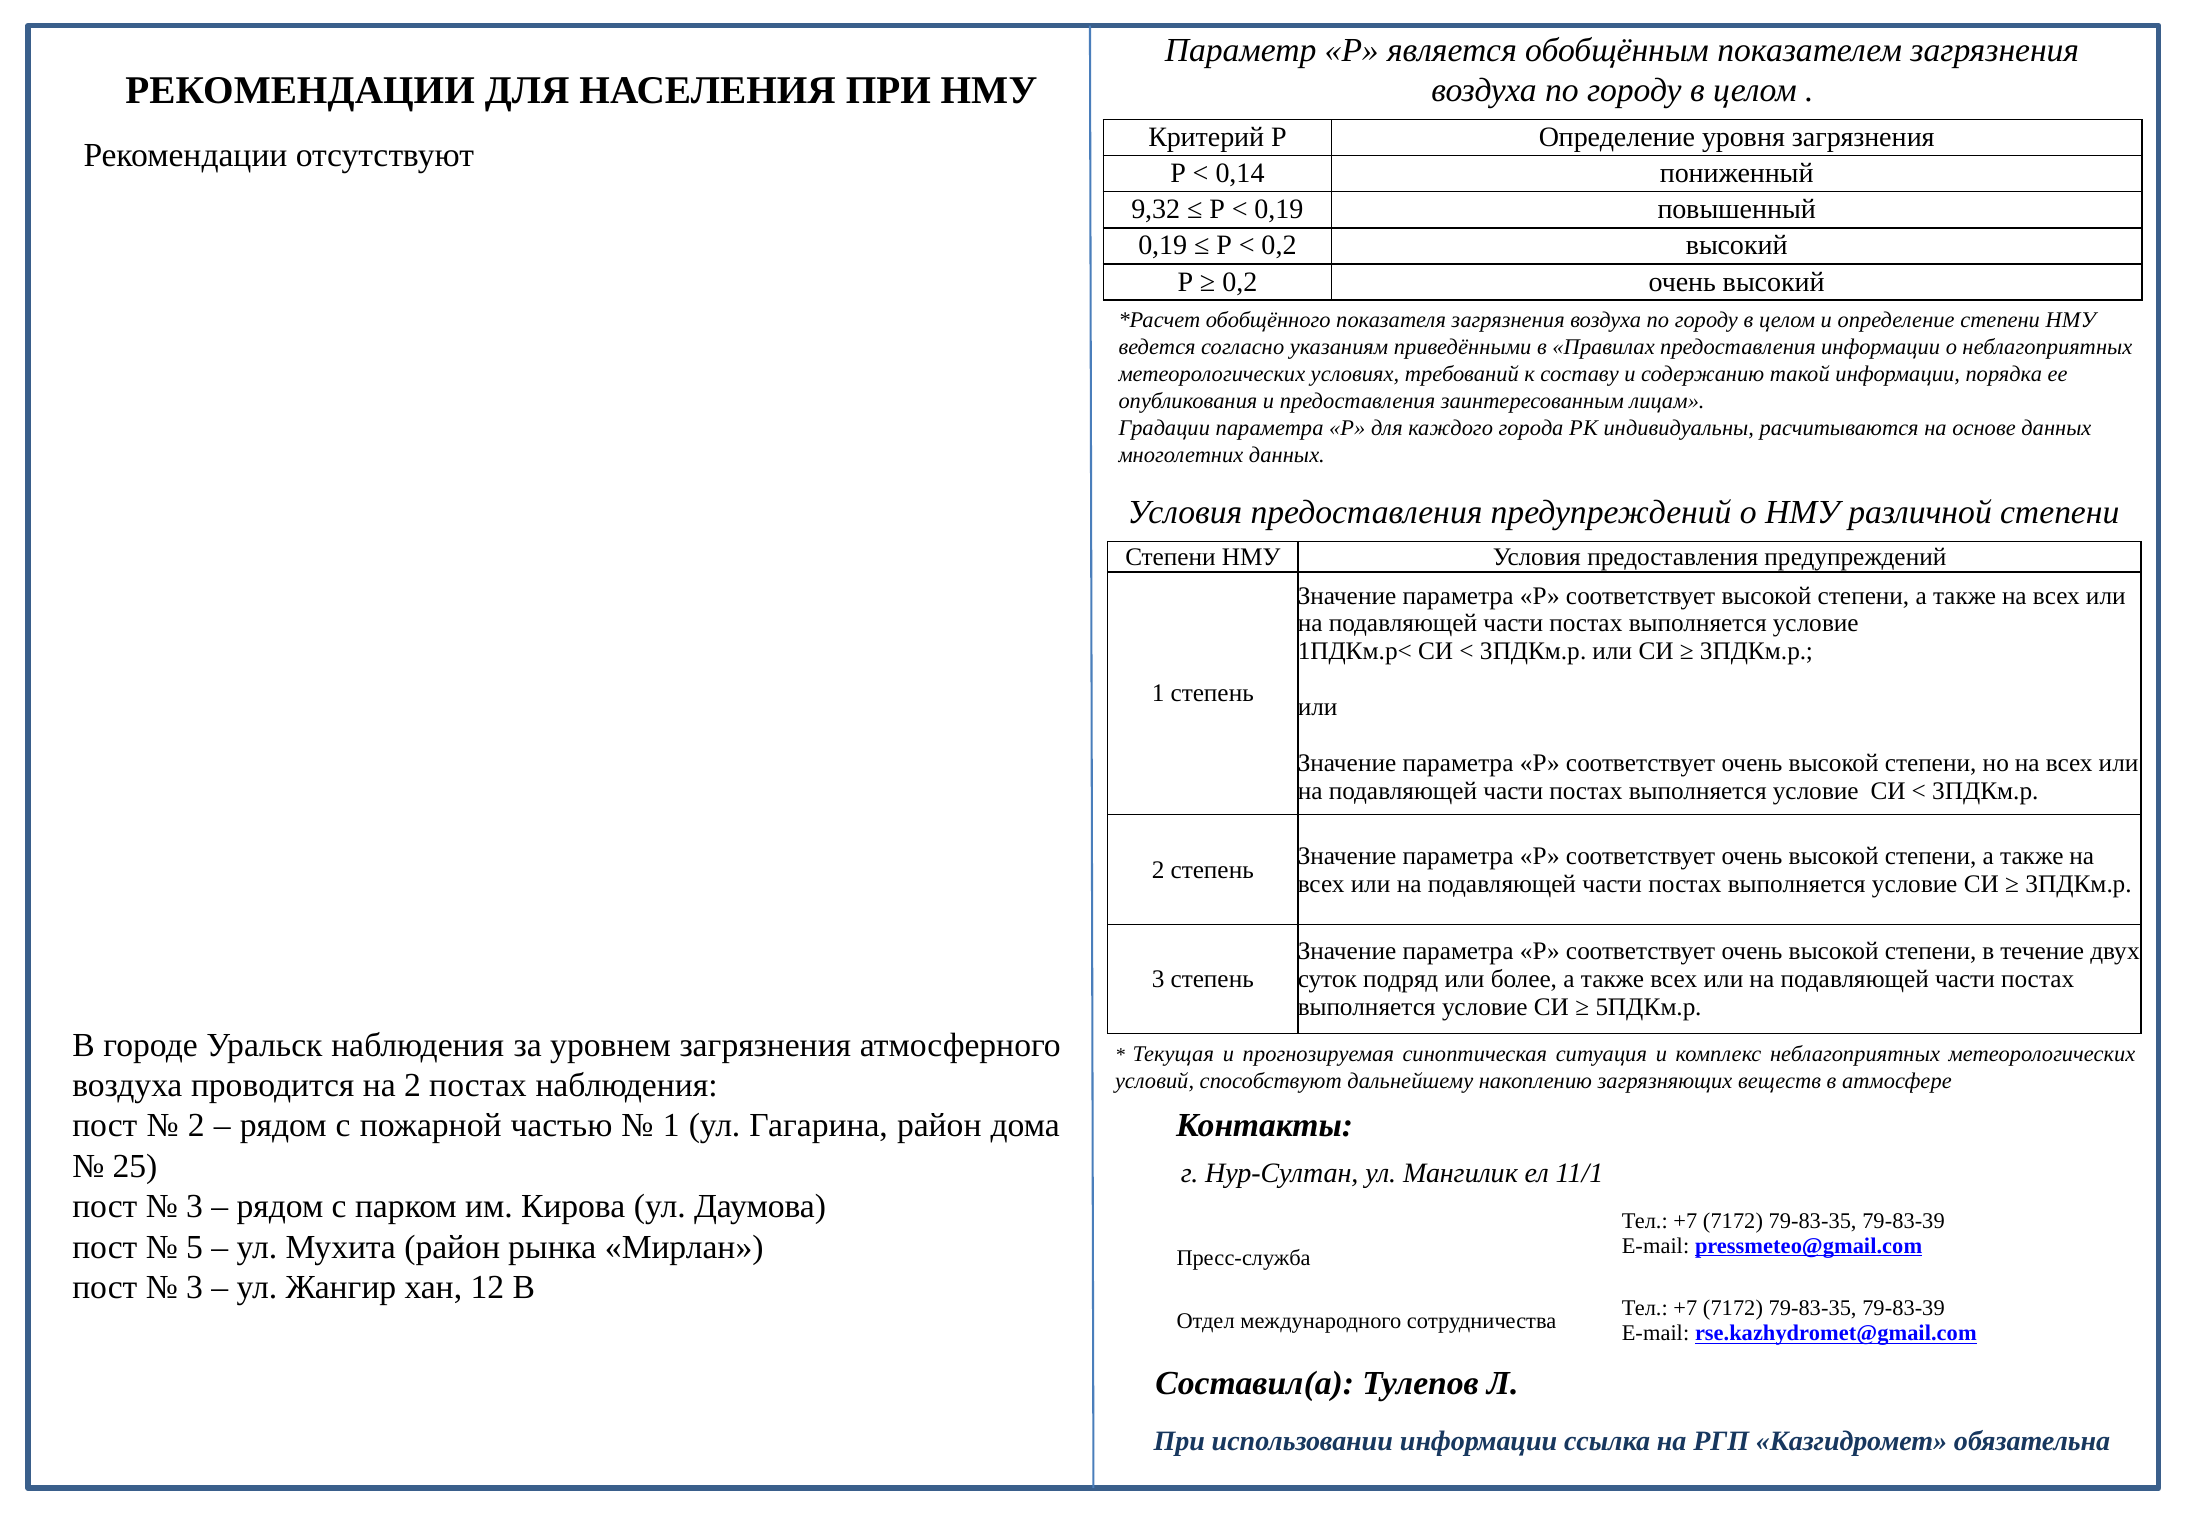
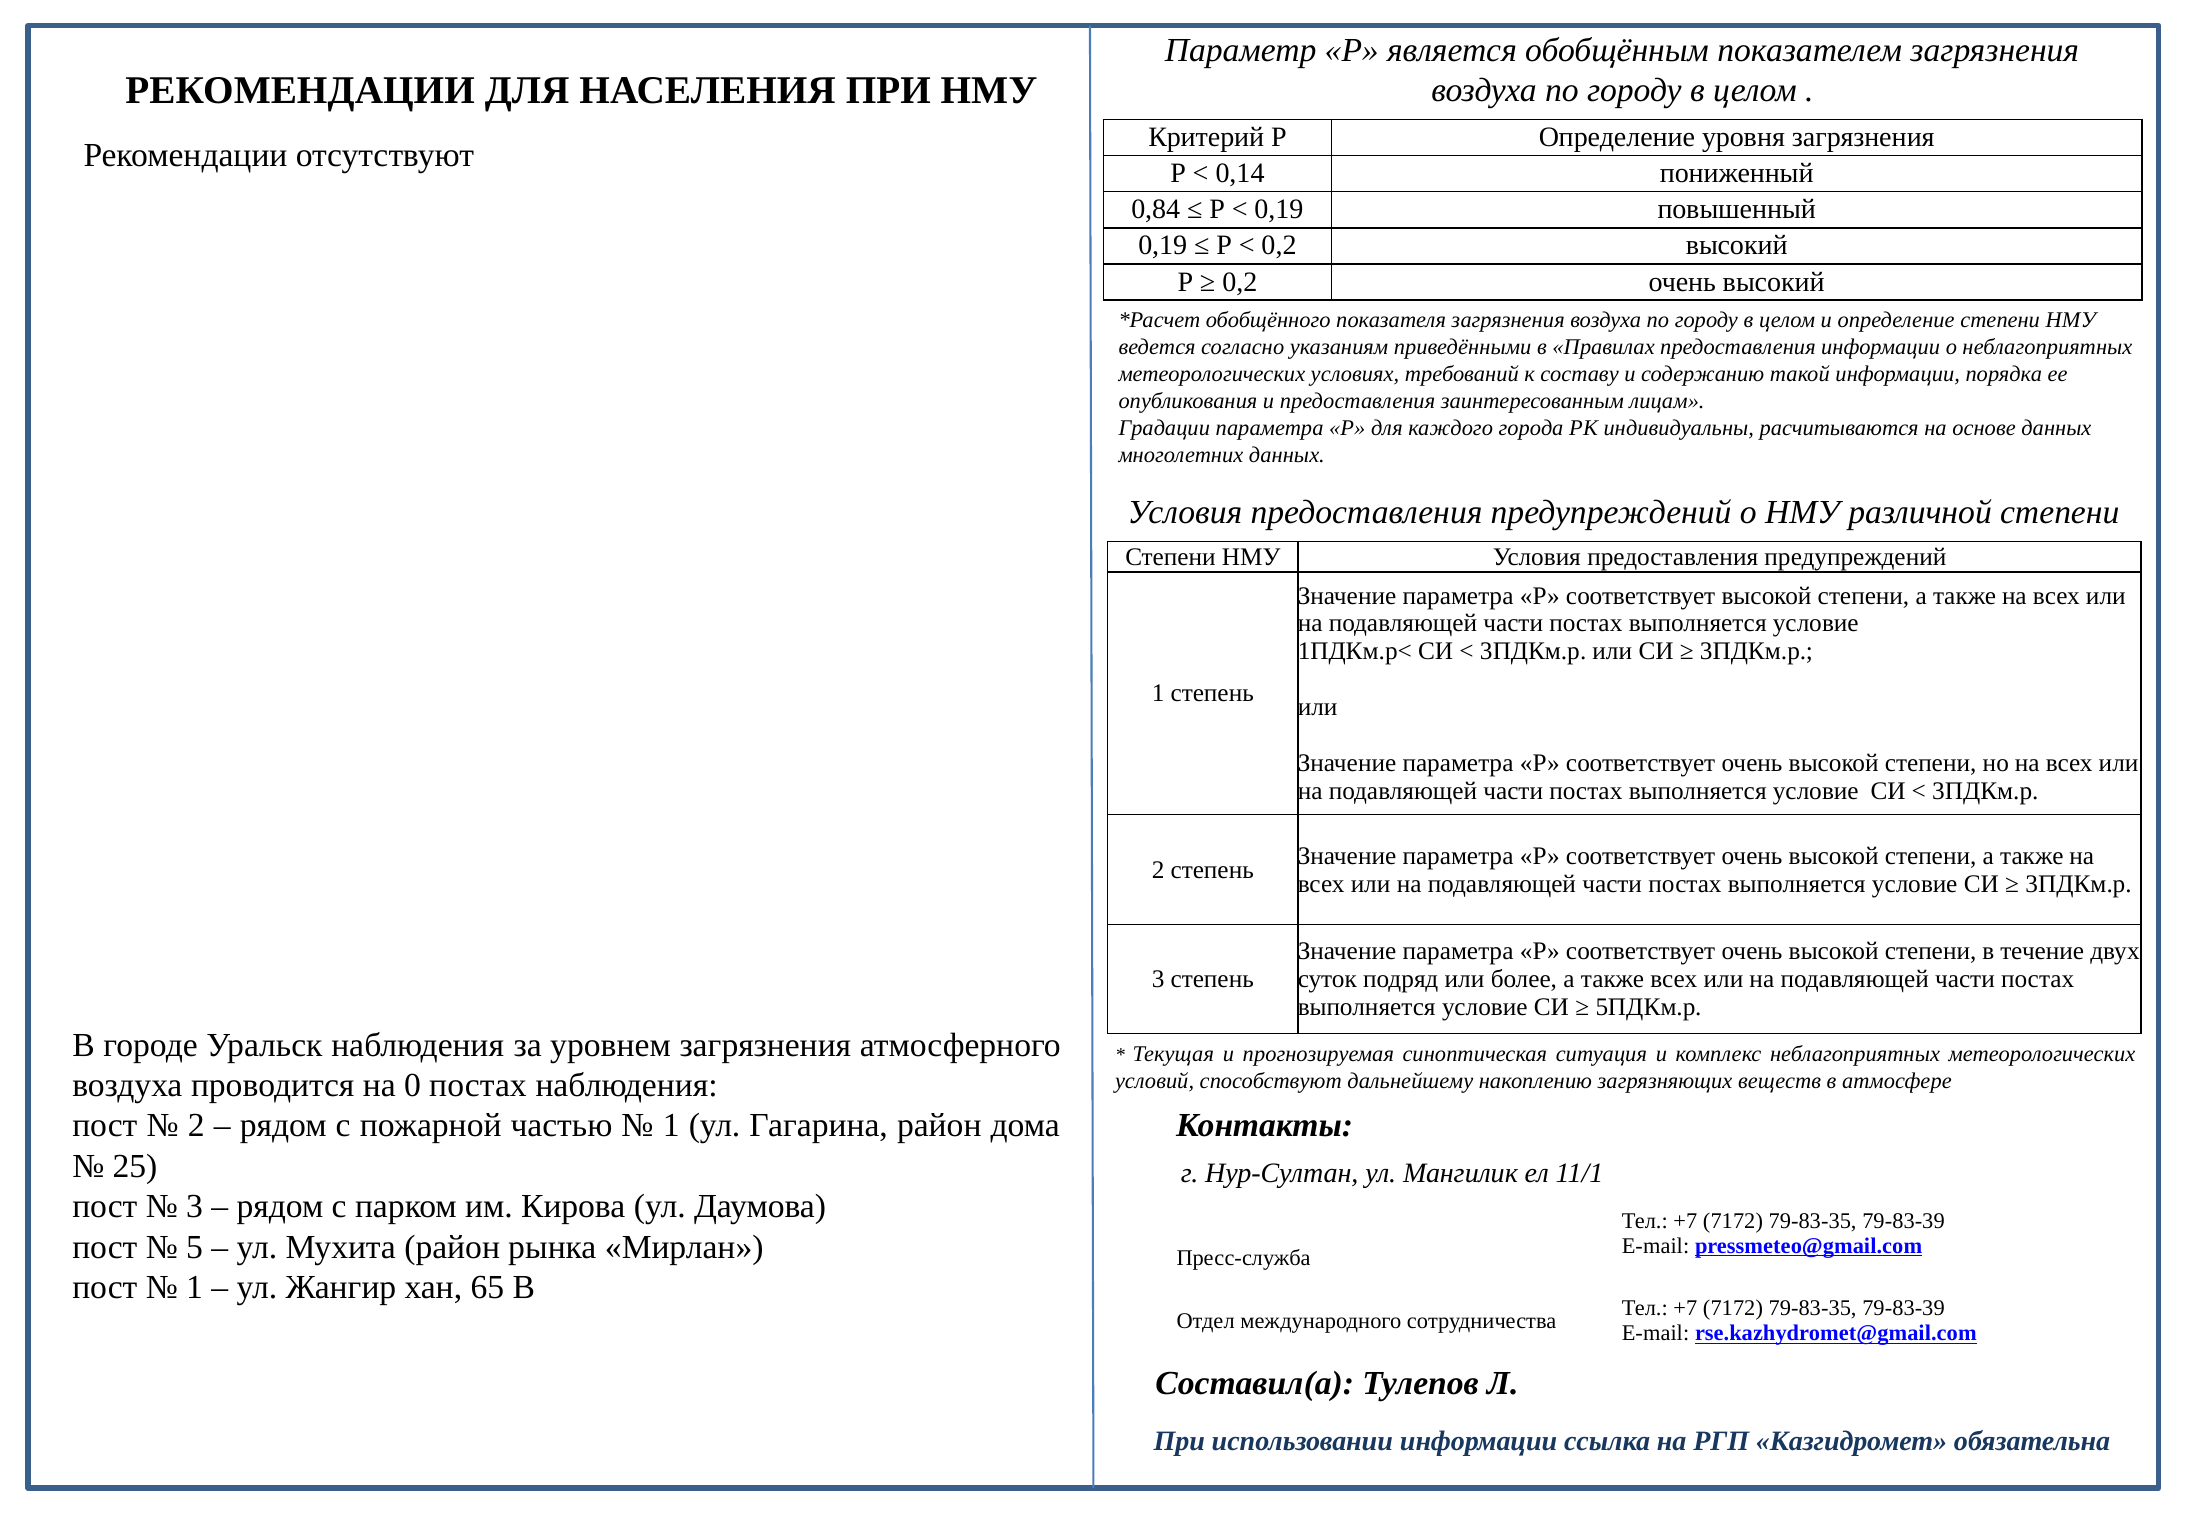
9,32: 9,32 -> 0,84
на 2: 2 -> 0
3 at (195, 1287): 3 -> 1
12: 12 -> 65
